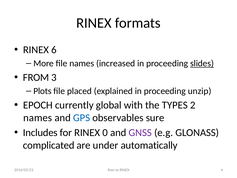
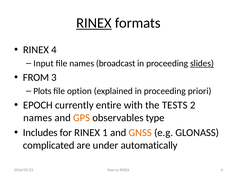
RINEX at (94, 23) underline: none -> present
6 at (54, 50): 6 -> 4
More: More -> Input
increased: increased -> broadcast
placed: placed -> option
unzip: unzip -> priori
global: global -> entire
TYPES: TYPES -> TESTS
GPS colour: blue -> orange
sure: sure -> type
0: 0 -> 1
GNSS colour: purple -> orange
